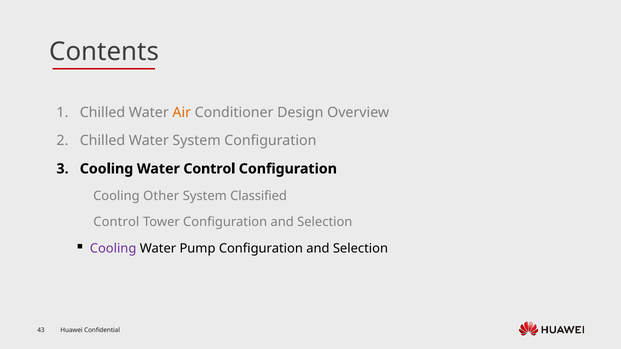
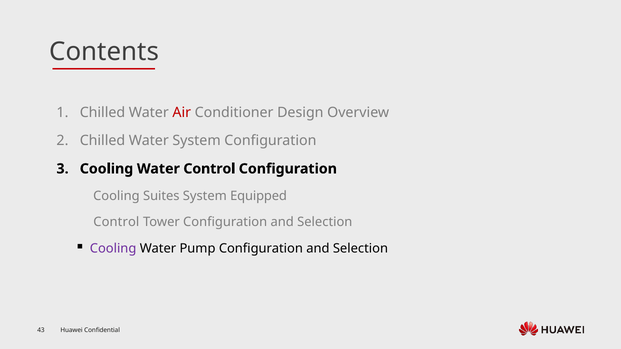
Air colour: orange -> red
Other: Other -> Suites
Classified: Classified -> Equipped
